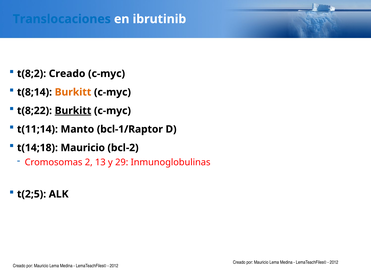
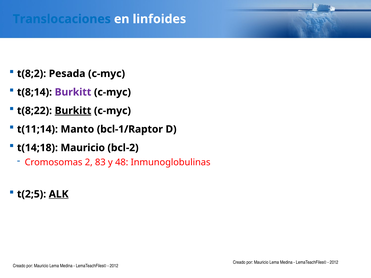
ibrutinib: ibrutinib -> linfoides
t(8;2 Creado: Creado -> Pesada
Burkitt at (73, 92) colour: orange -> purple
13: 13 -> 83
29: 29 -> 48
ALK underline: none -> present
